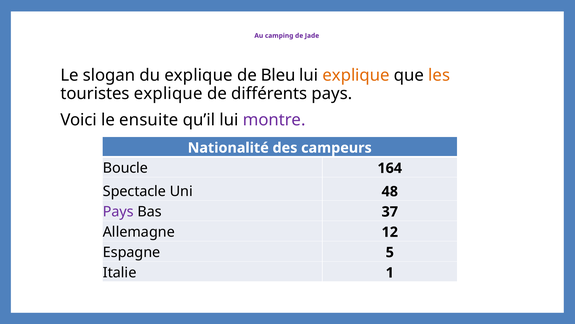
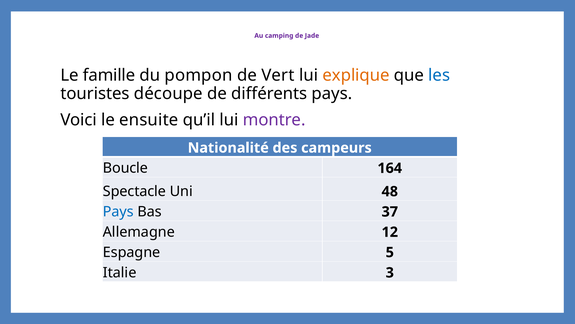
slogan: slogan -> famille
du explique: explique -> pompon
Bleu: Bleu -> Vert
les colour: orange -> blue
touristes explique: explique -> découpe
Pays at (118, 211) colour: purple -> blue
1: 1 -> 3
